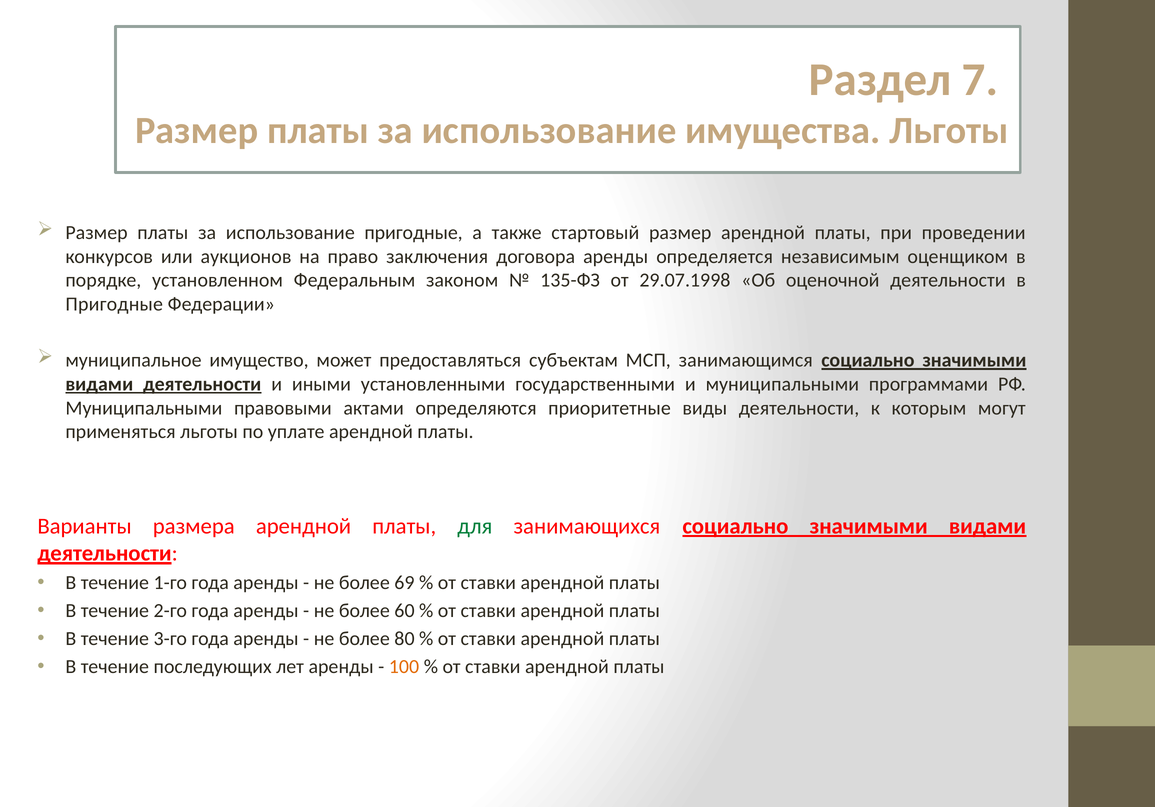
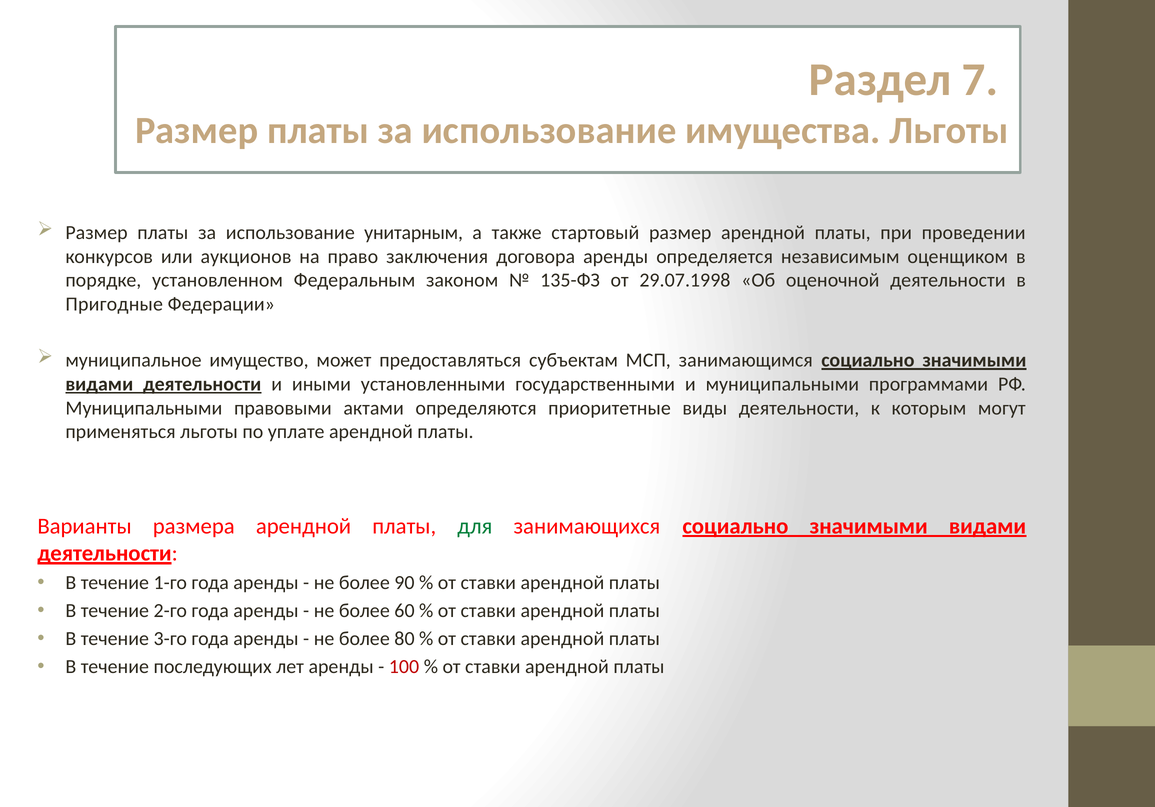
использование пригодные: пригодные -> унитарным
69: 69 -> 90
100 colour: orange -> red
